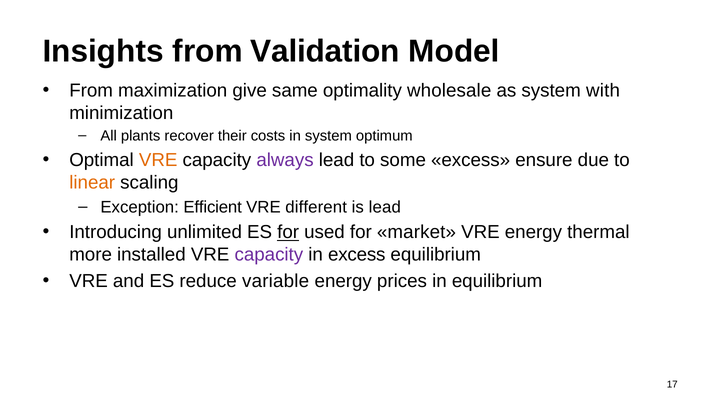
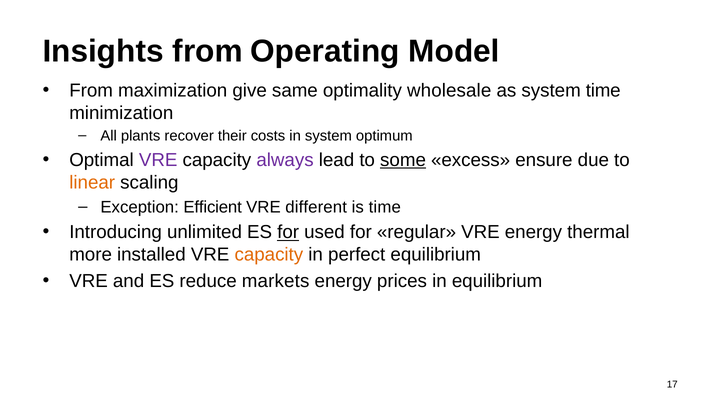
Validation: Validation -> Operating
system with: with -> time
VRE at (158, 160) colour: orange -> purple
some underline: none -> present
is lead: lead -> time
market: market -> regular
capacity at (269, 255) colour: purple -> orange
in excess: excess -> perfect
variable: variable -> markets
